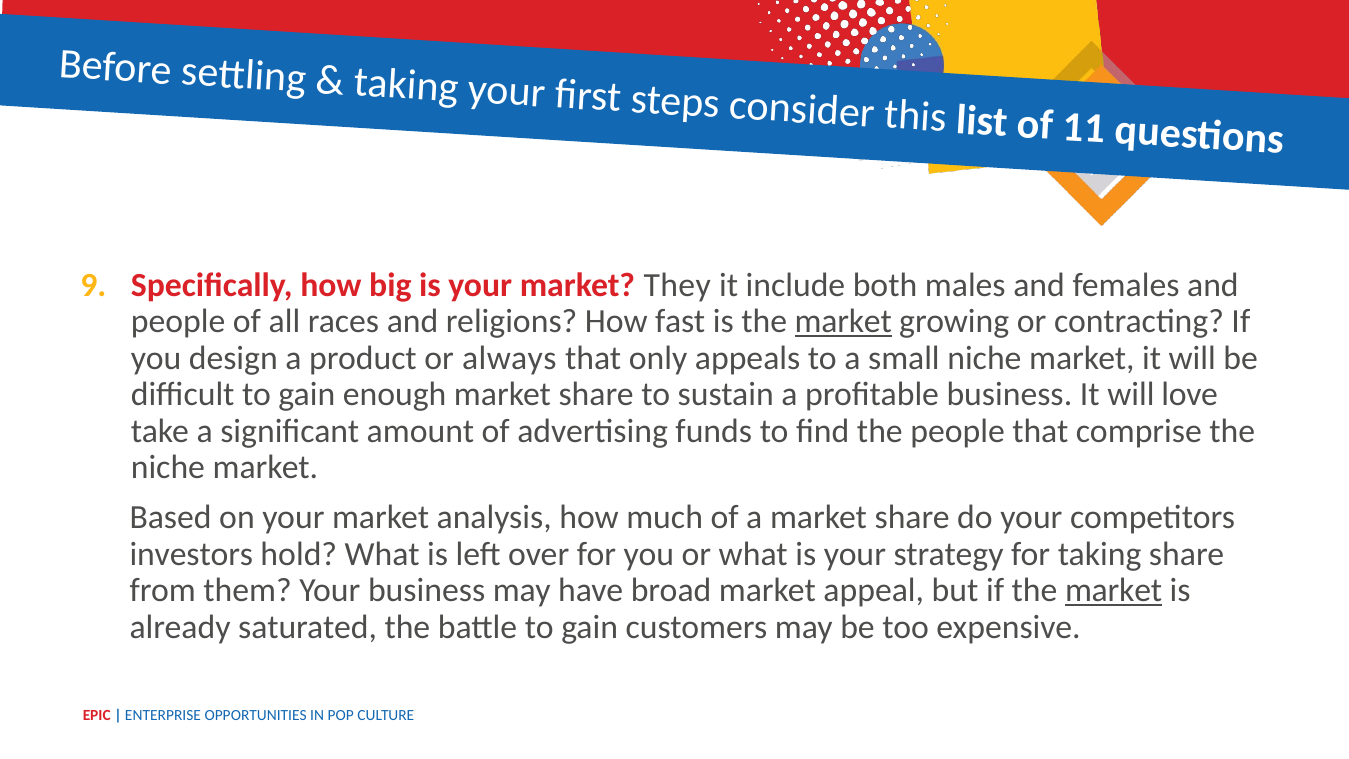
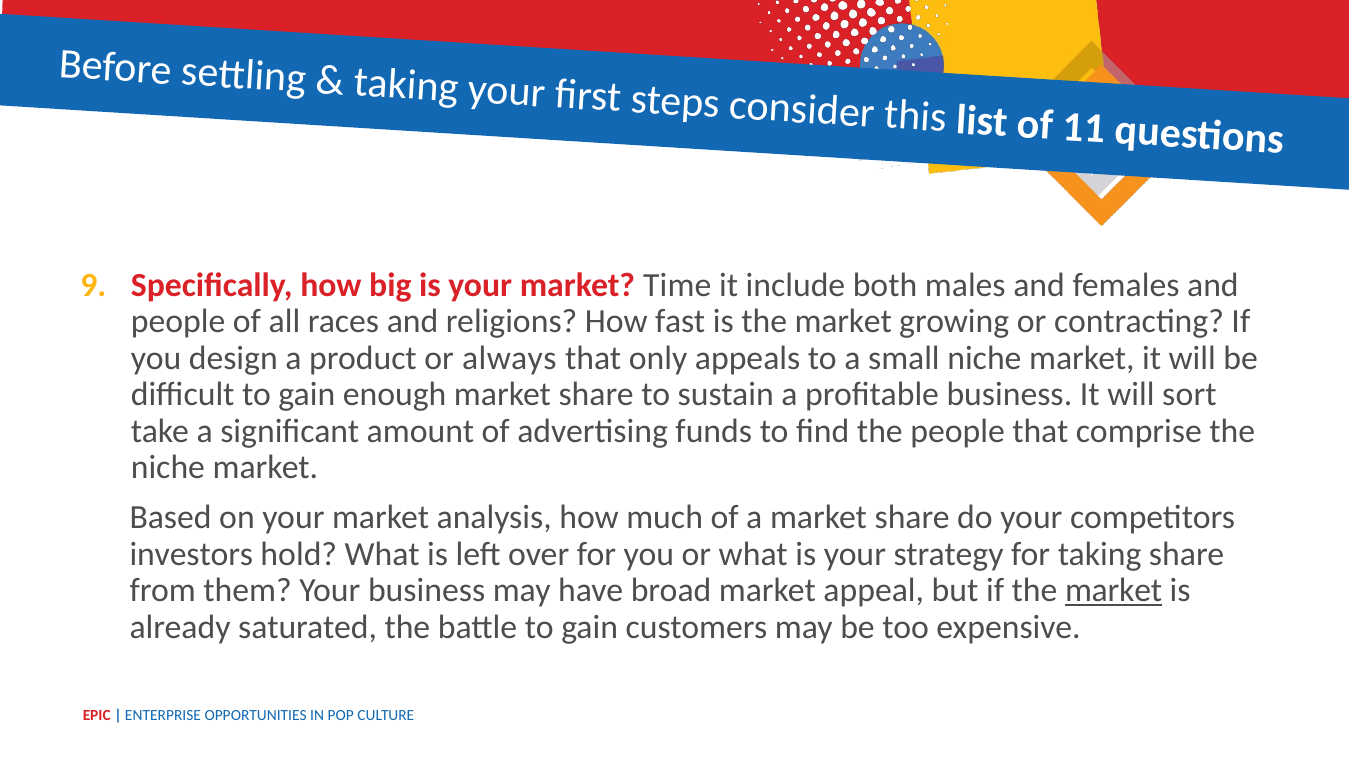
They: They -> Time
market at (843, 322) underline: present -> none
love: love -> sort
